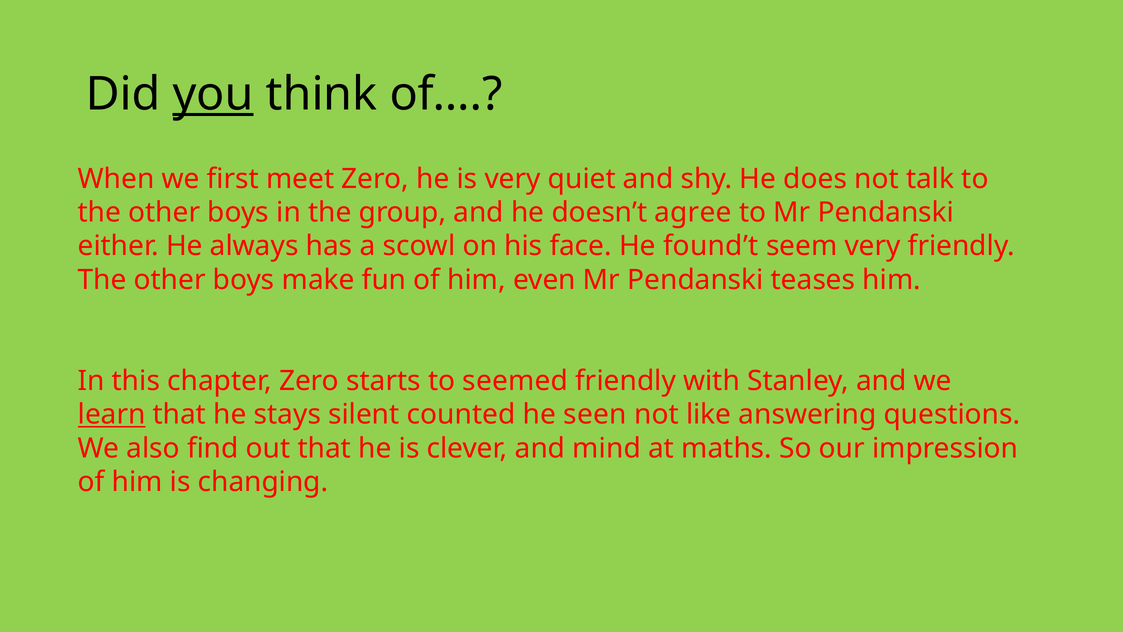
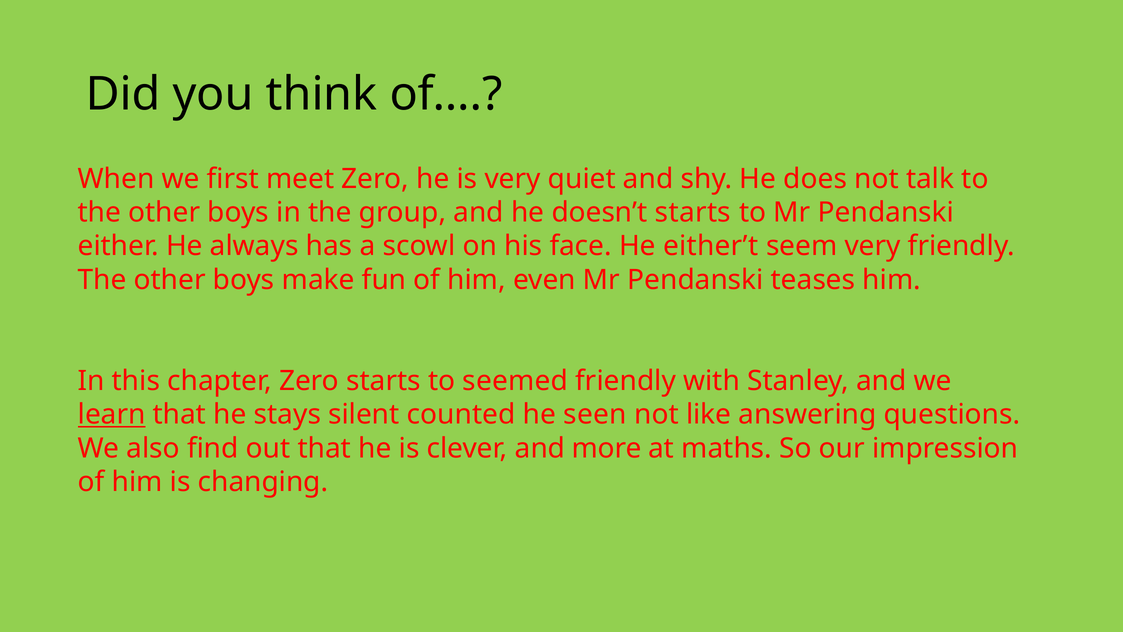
you underline: present -> none
doesn’t agree: agree -> starts
found’t: found’t -> either’t
mind: mind -> more
